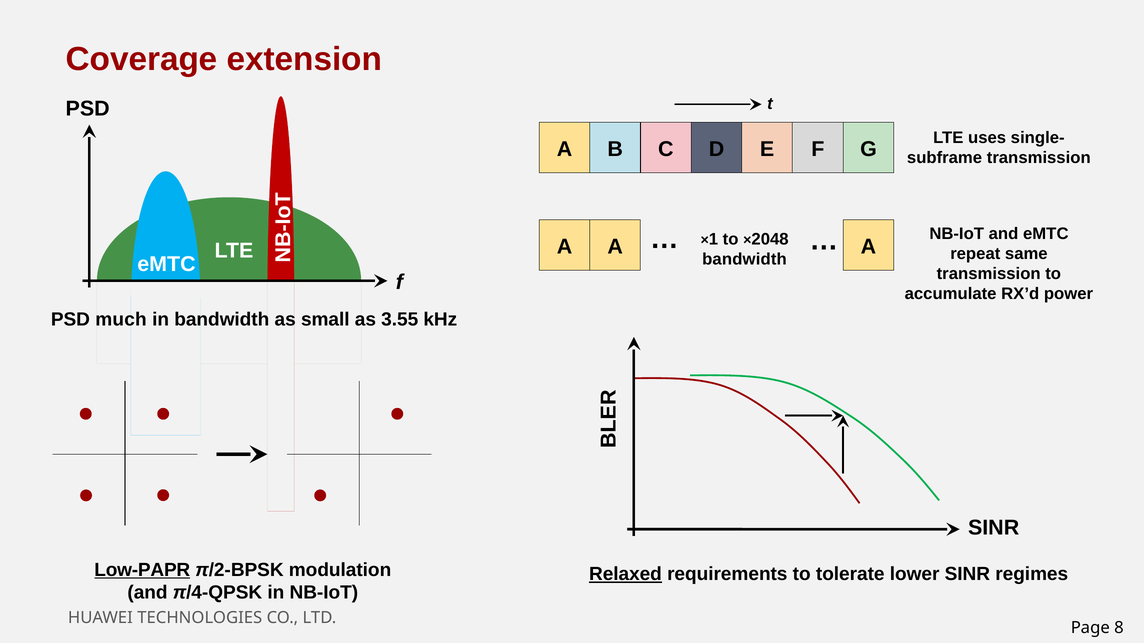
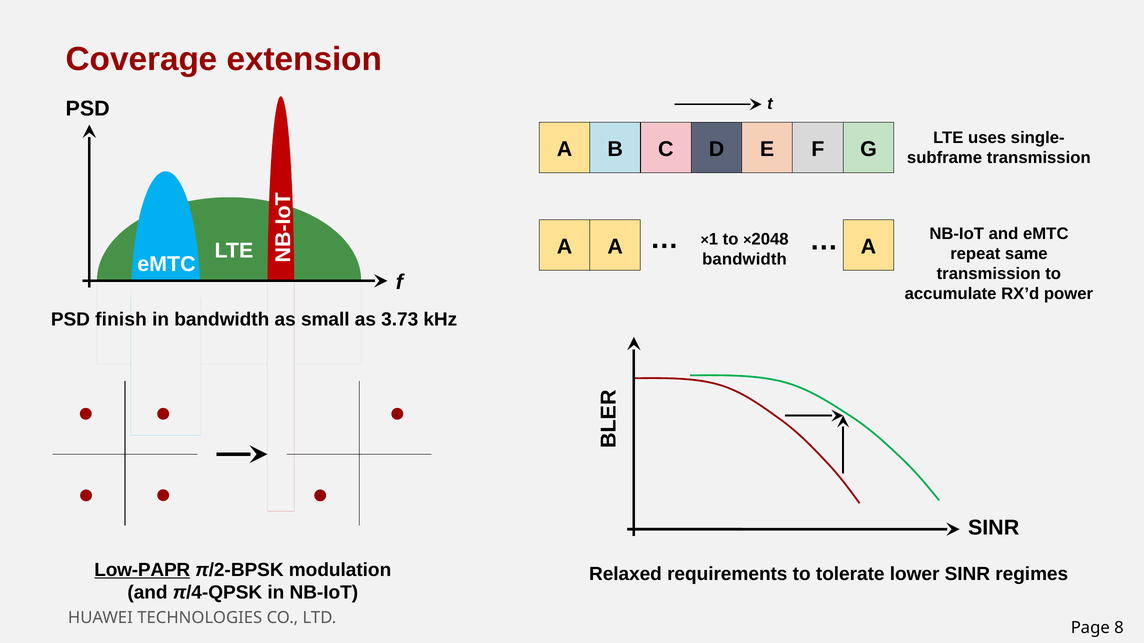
much: much -> finish
3.55: 3.55 -> 3.73
Relaxed underline: present -> none
